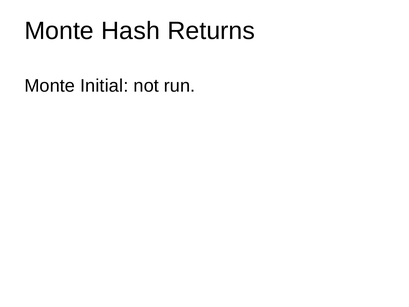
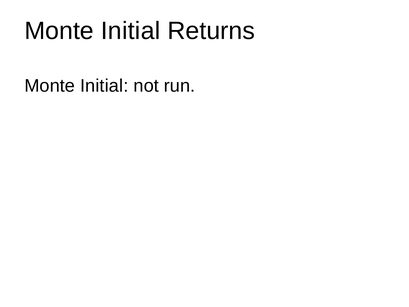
Hash at (131, 31): Hash -> Initial
